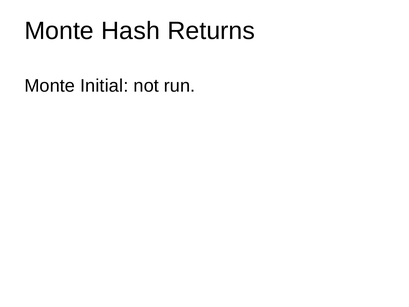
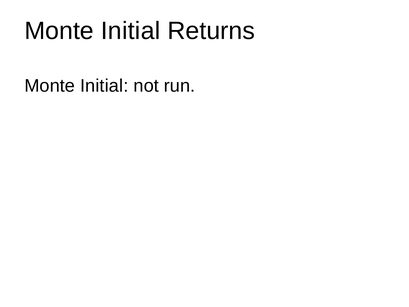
Hash at (131, 31): Hash -> Initial
